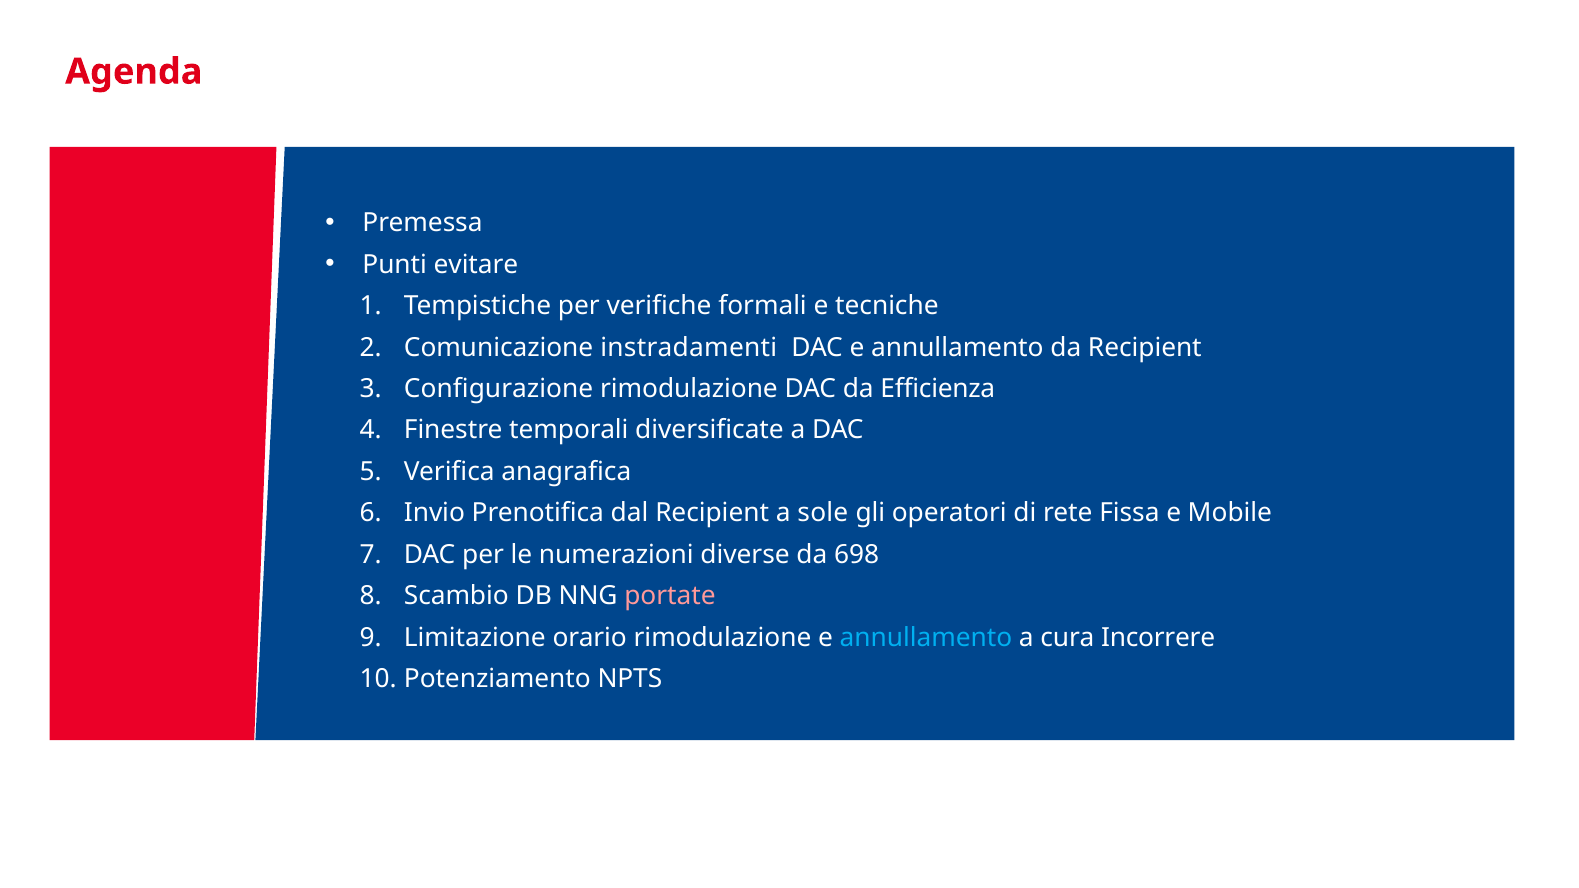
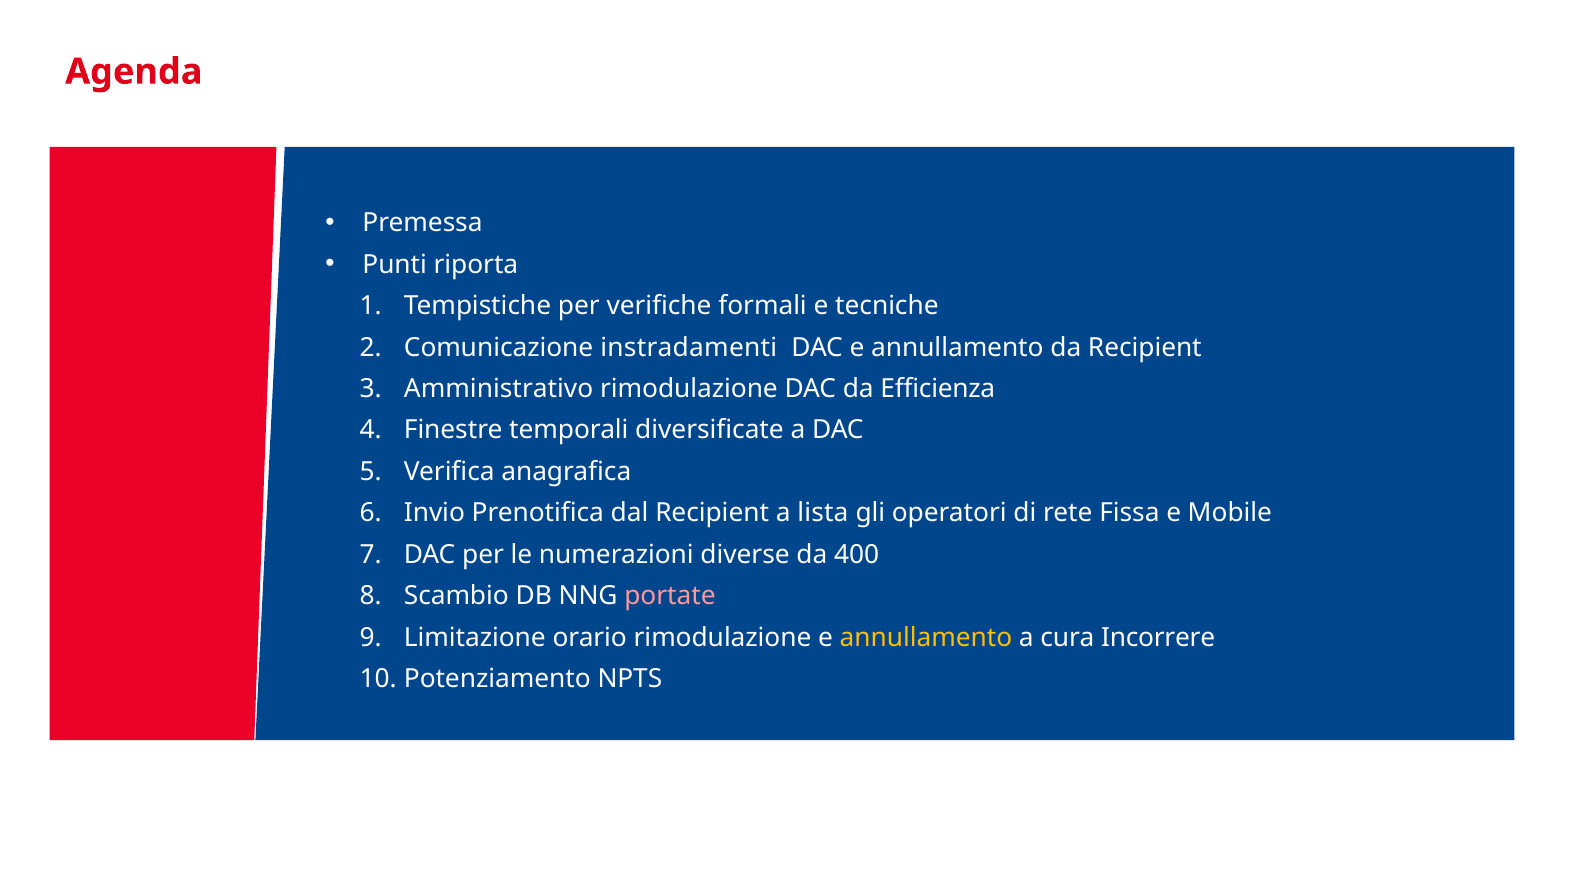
evitare: evitare -> riporta
Configurazione: Configurazione -> Amministrativo
sole: sole -> lista
698: 698 -> 400
annullamento at (926, 638) colour: light blue -> yellow
